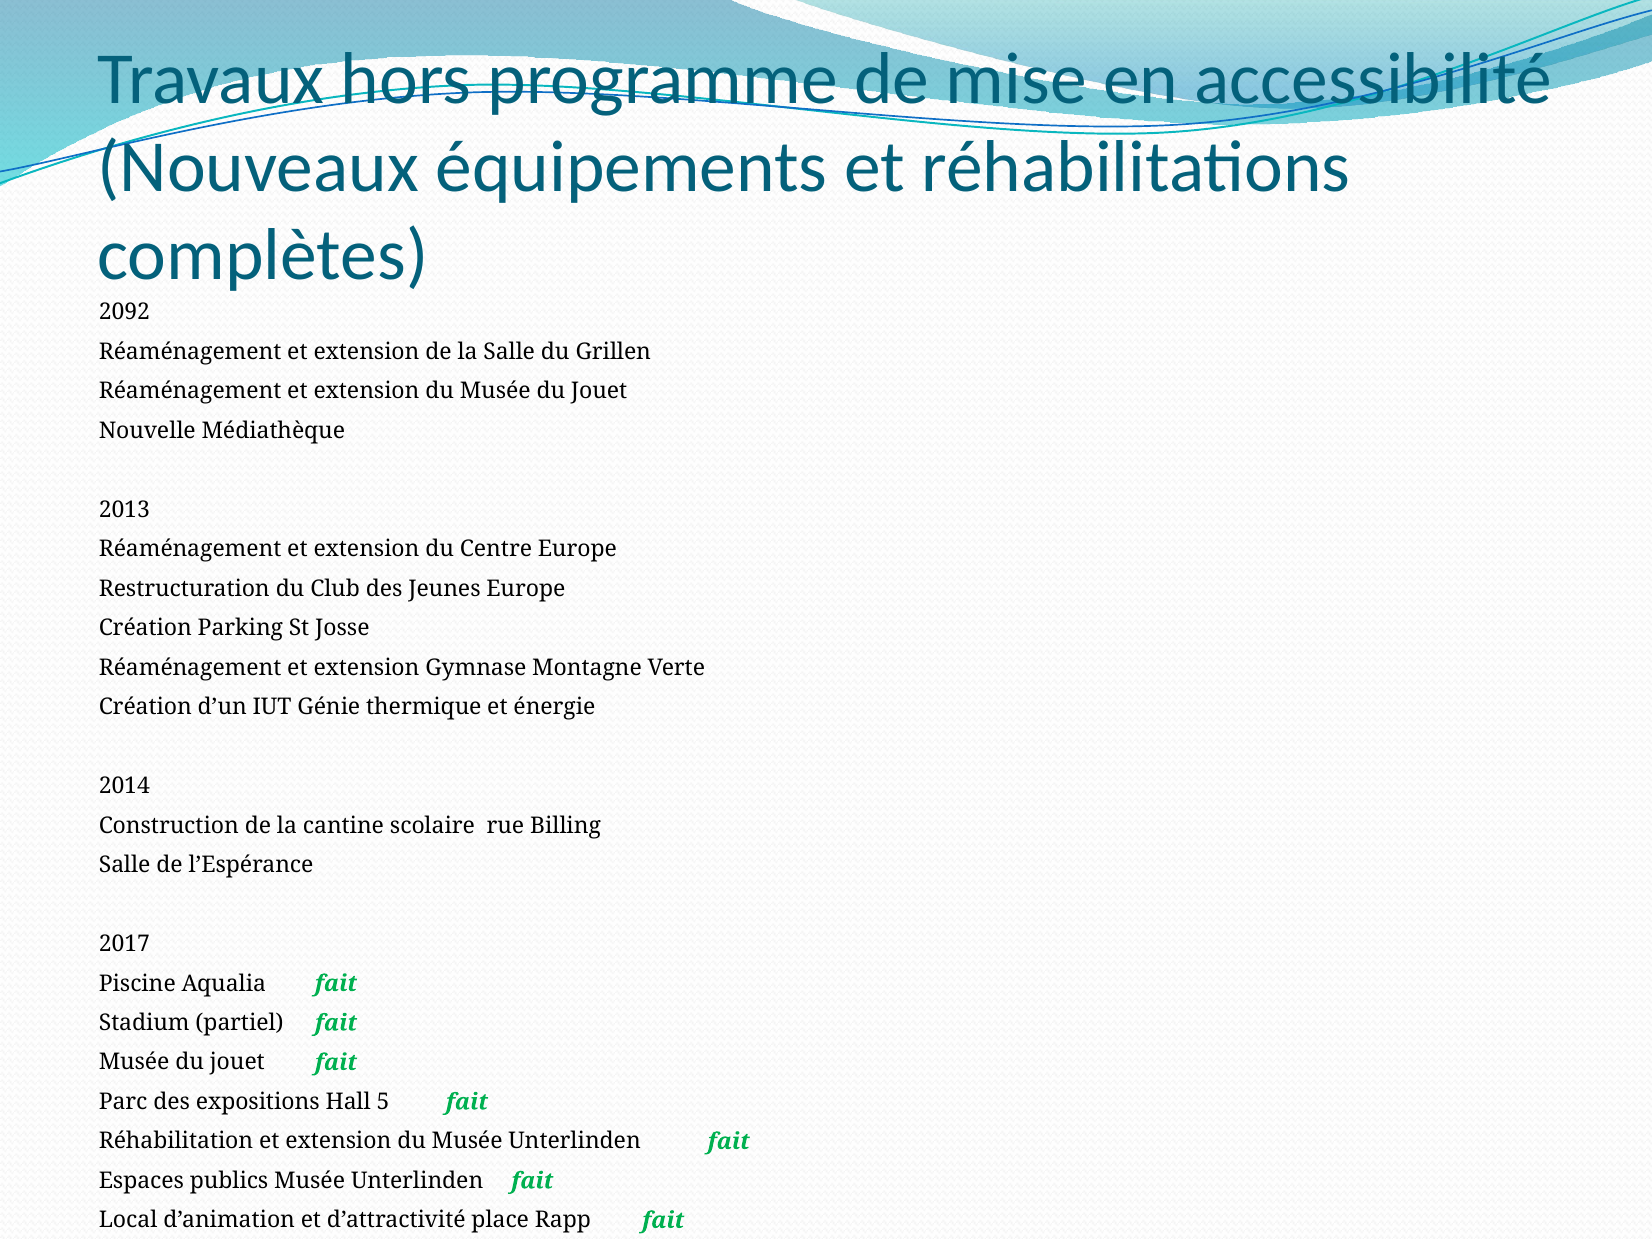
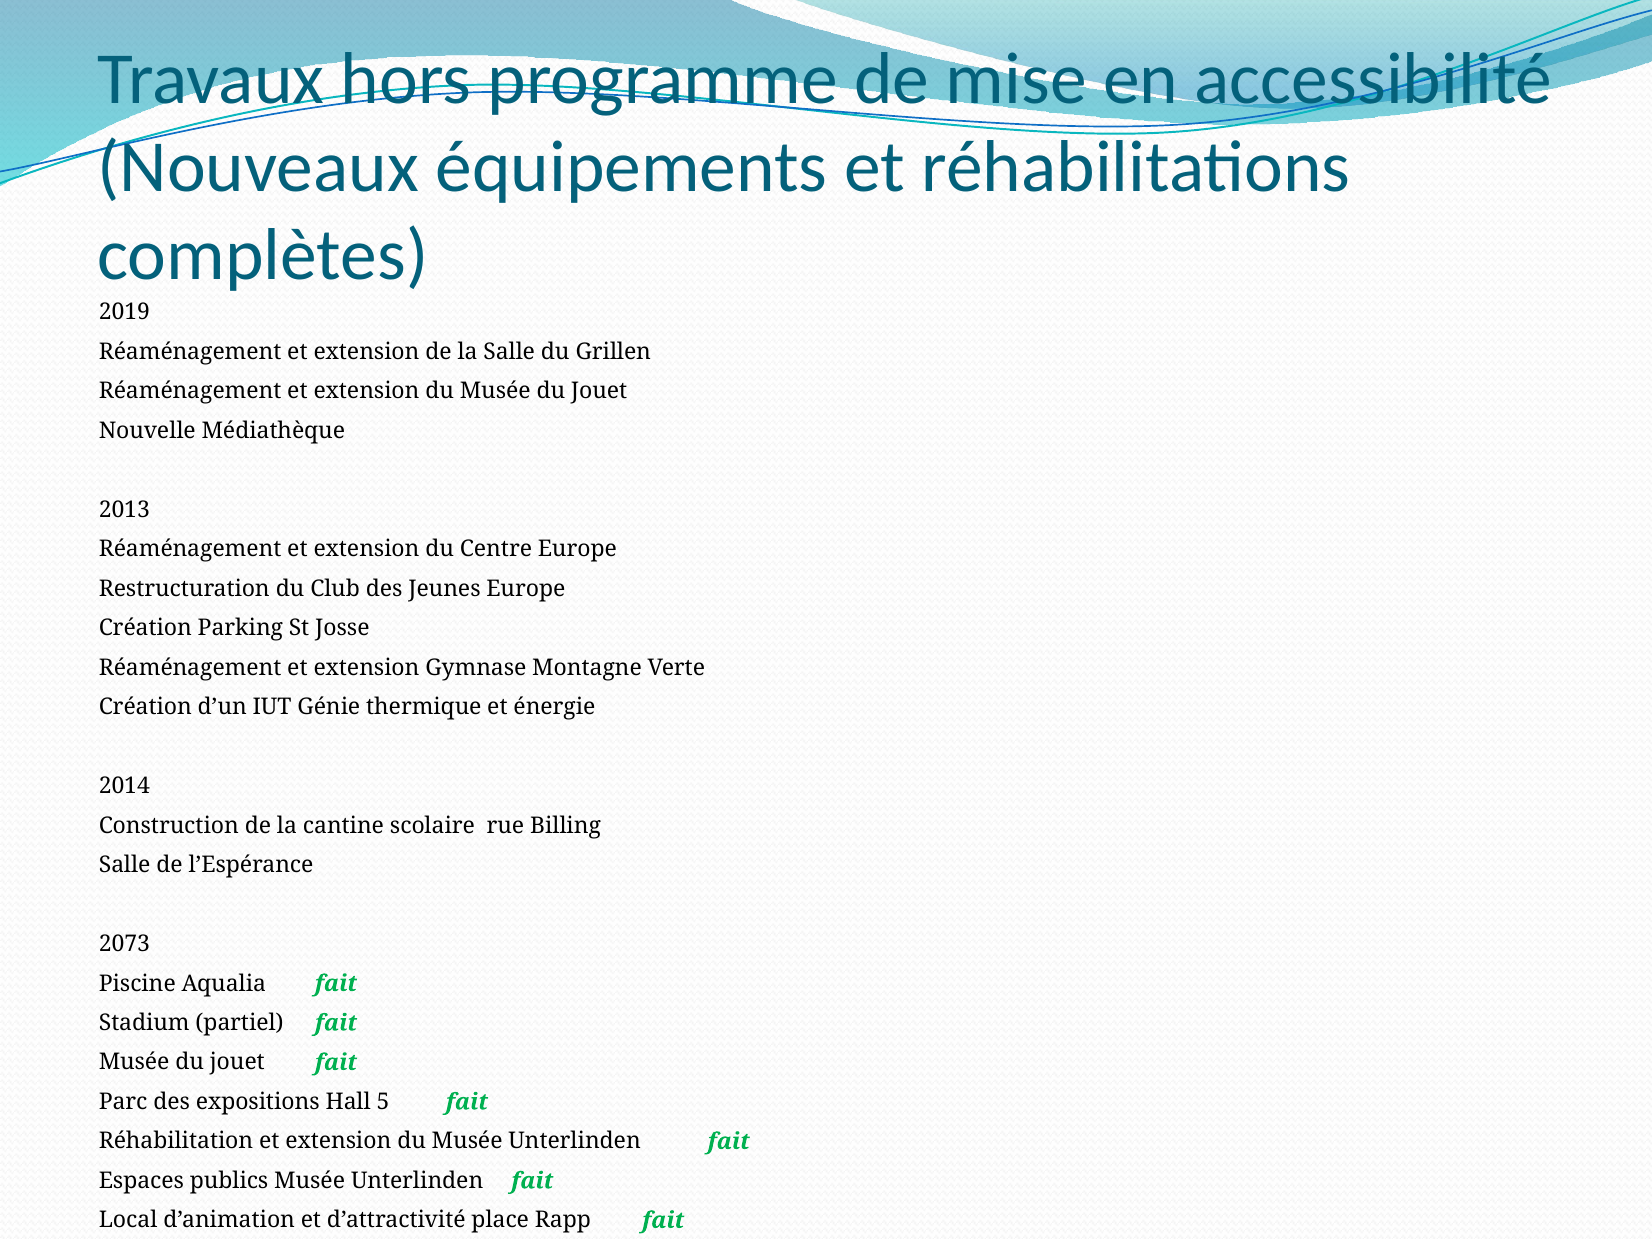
2092: 2092 -> 2019
2017: 2017 -> 2073
